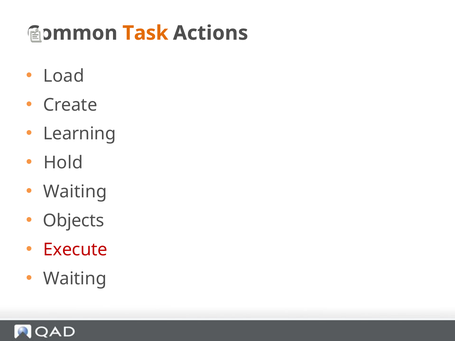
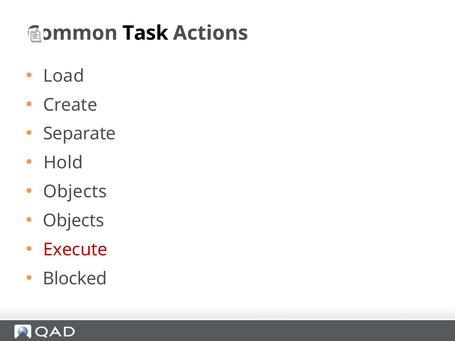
Task colour: orange -> black
Learning: Learning -> Separate
Waiting at (75, 192): Waiting -> Objects
Waiting at (75, 279): Waiting -> Blocked
